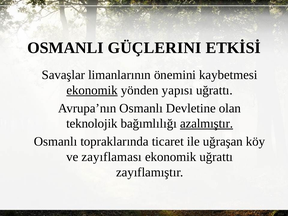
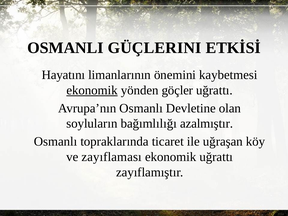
Savaşlar: Savaşlar -> Hayatını
yapısı: yapısı -> göçler
teknolojik: teknolojik -> soyluların
azalmıştır underline: present -> none
